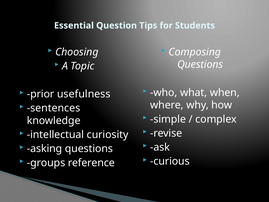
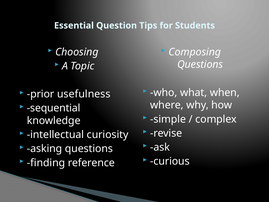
sentences: sentences -> sequential
groups: groups -> finding
